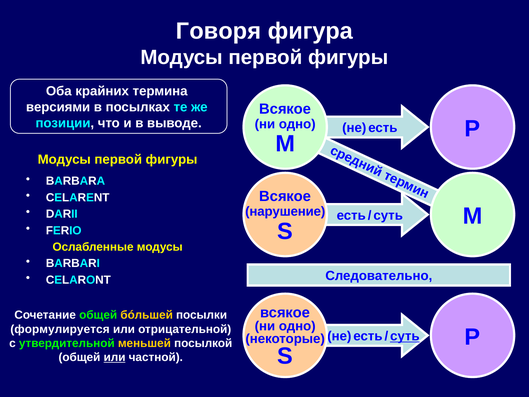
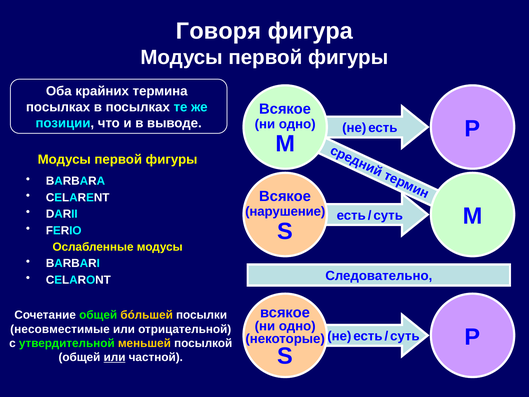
версиями at (58, 107): версиями -> посылках
формулируется: формулируется -> несовместимые
суть at (405, 336) underline: present -> none
